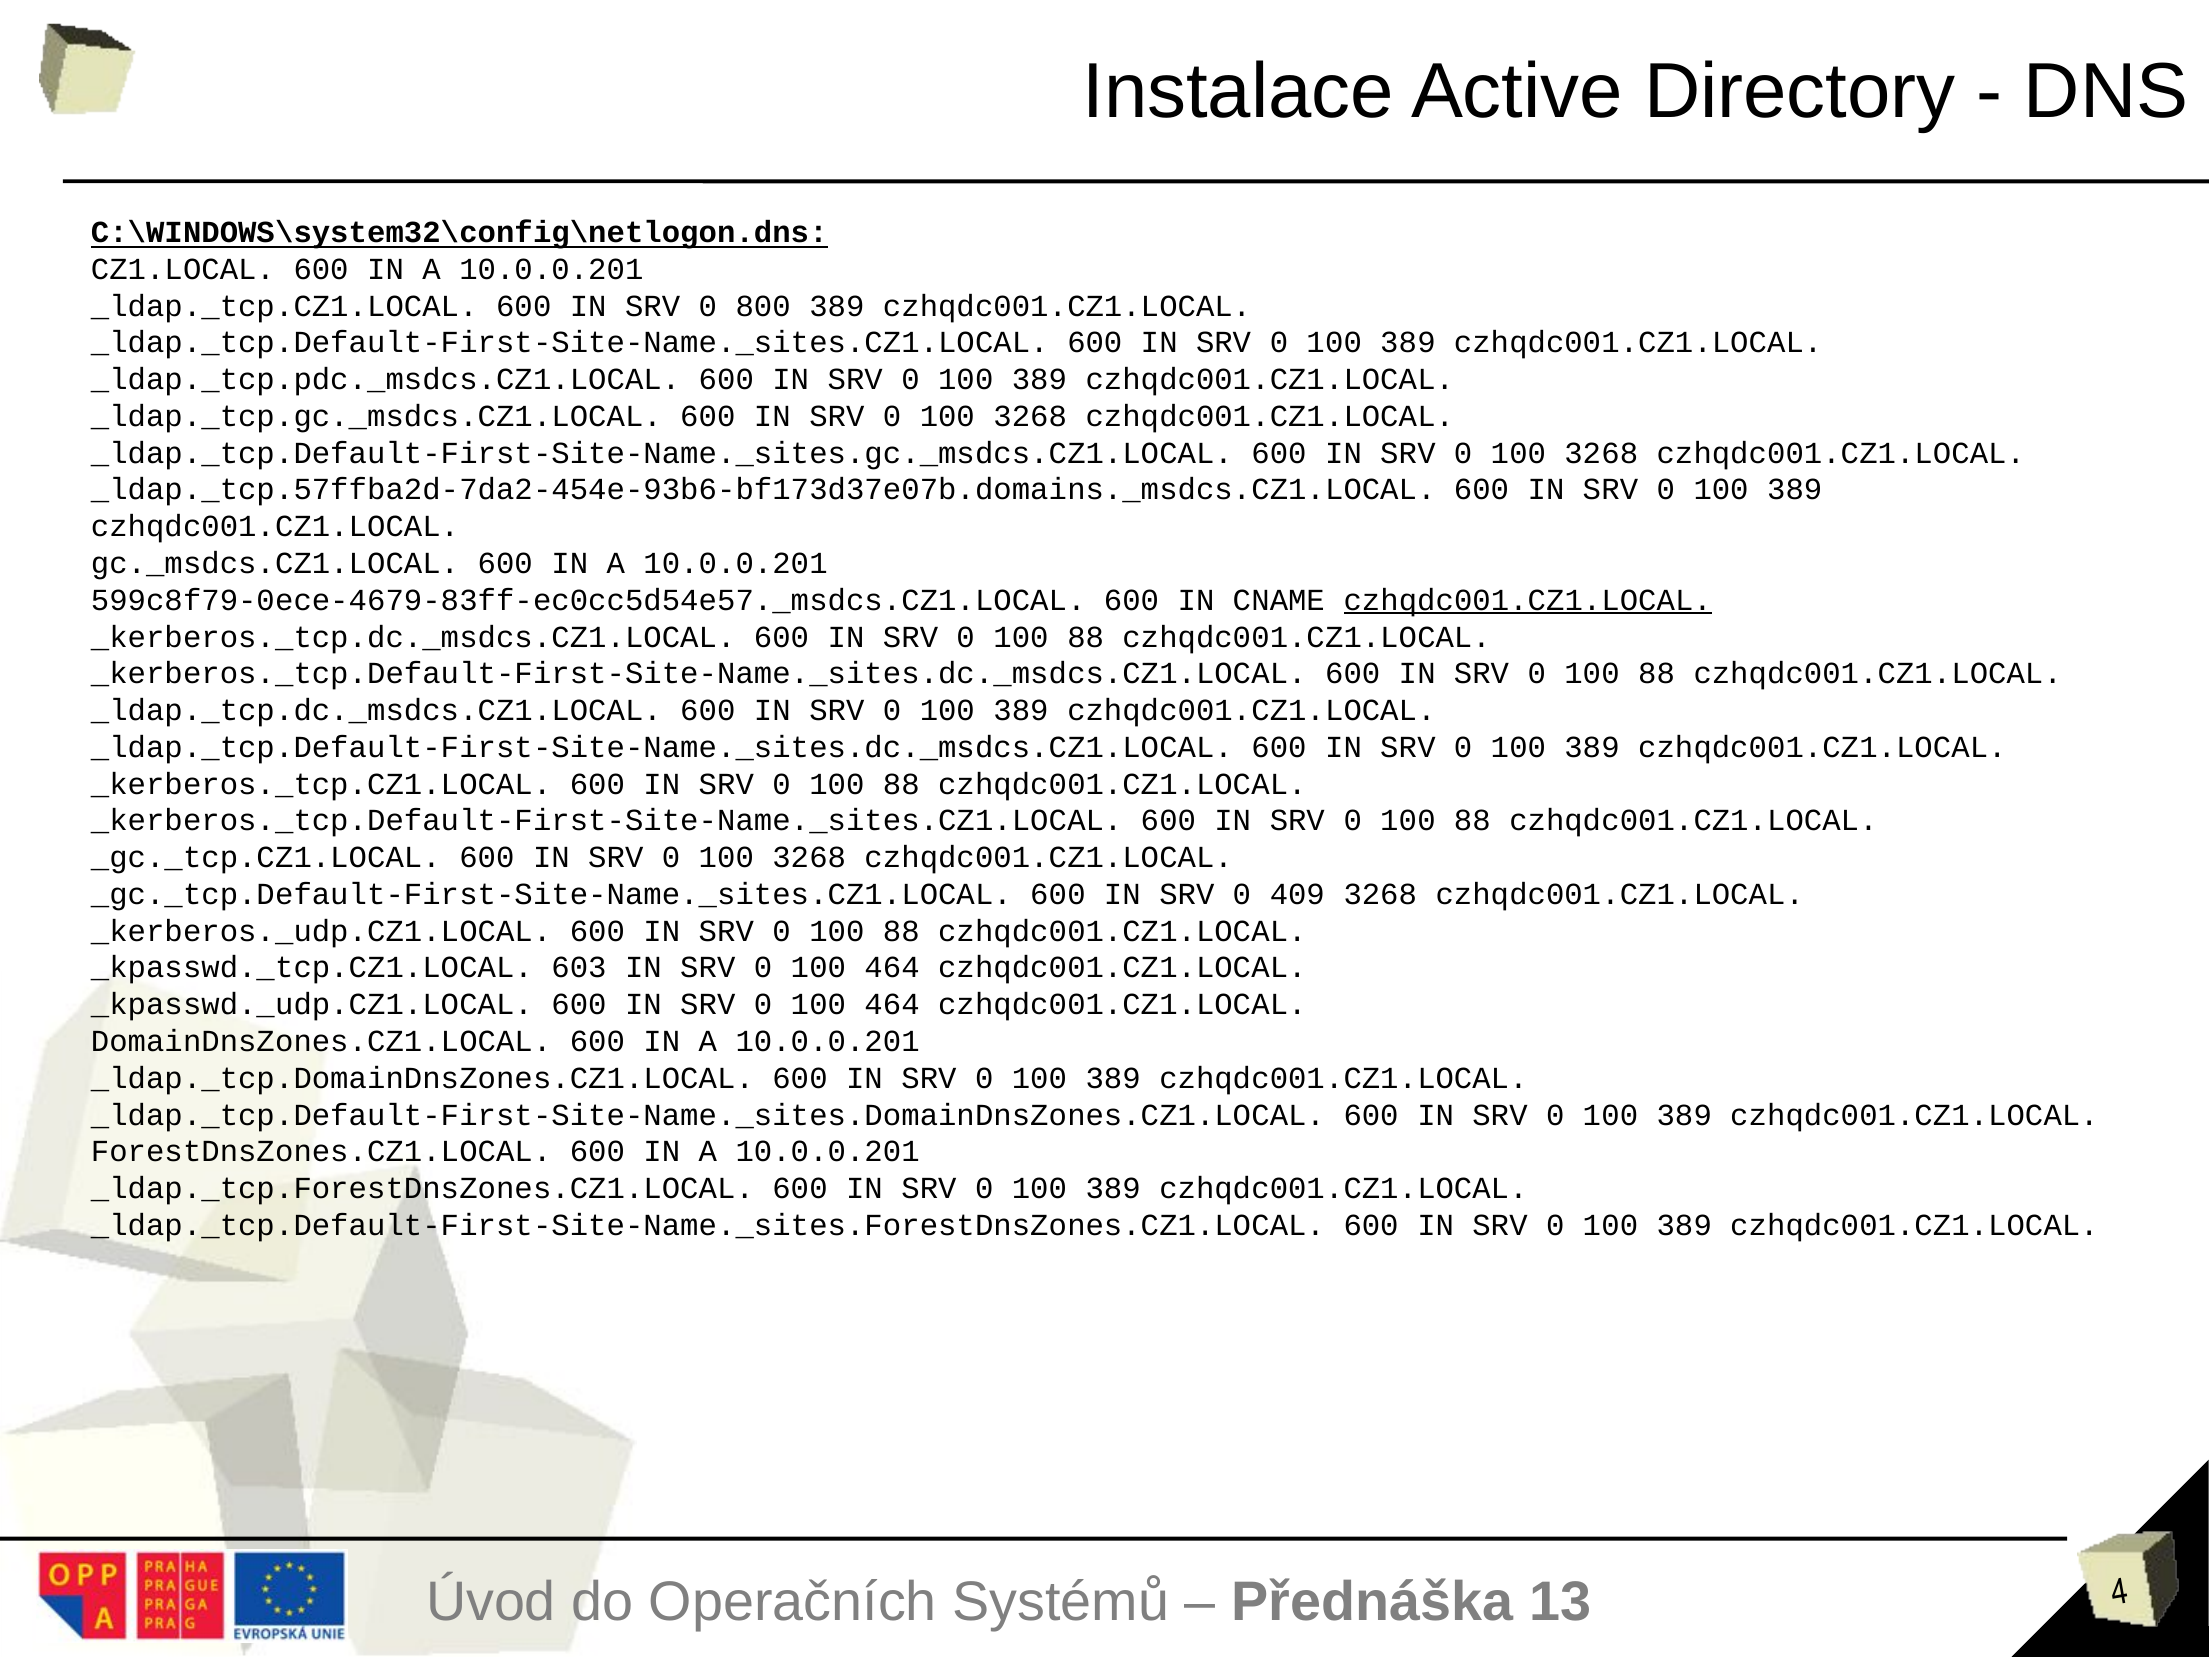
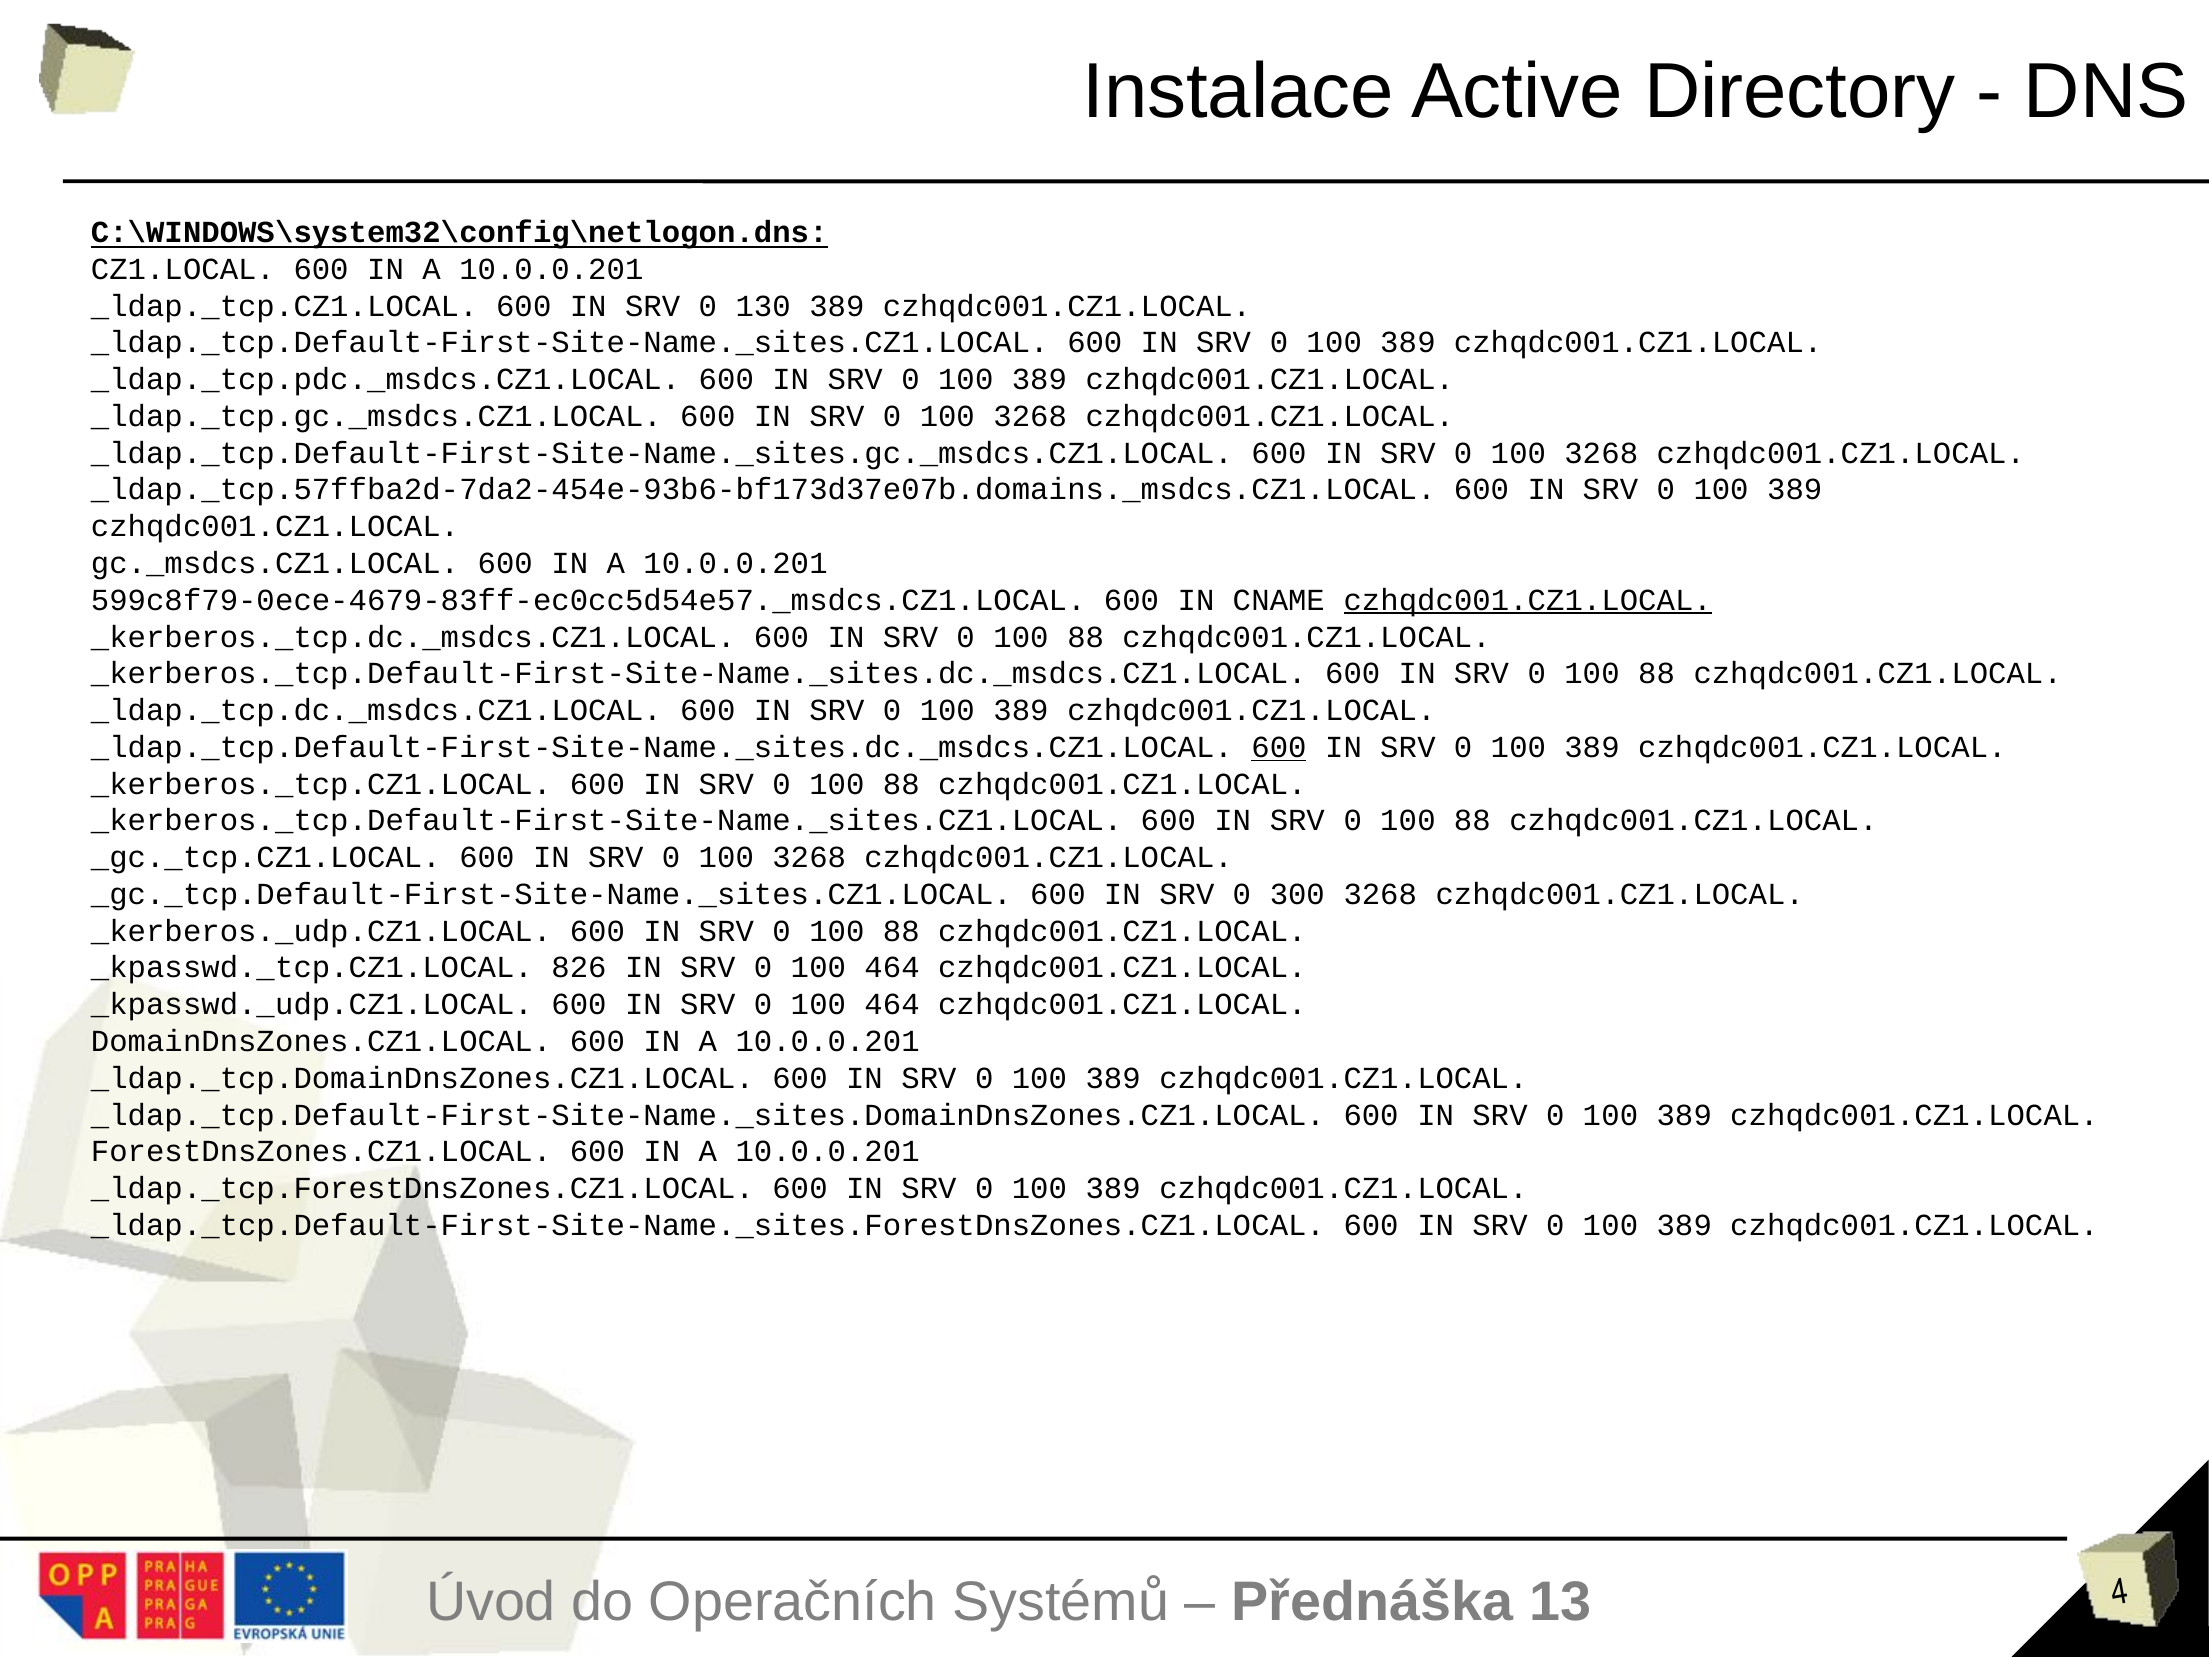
800: 800 -> 130
600 at (1279, 747) underline: none -> present
409: 409 -> 300
603: 603 -> 826
